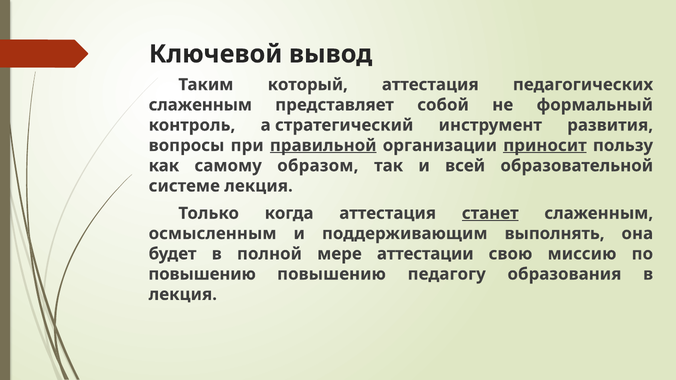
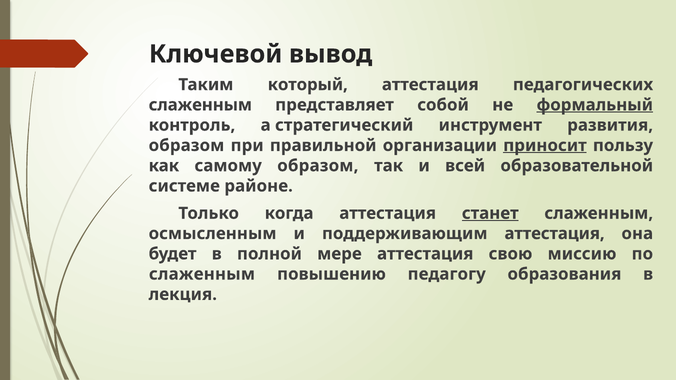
формальный underline: none -> present
вопросы at (187, 146): вопросы -> образом
правильной underline: present -> none
системе лекция: лекция -> районе
поддерживающим выполнять: выполнять -> аттестация
мере аттестации: аттестации -> аттестация
повышению at (202, 274): повышению -> слаженным
